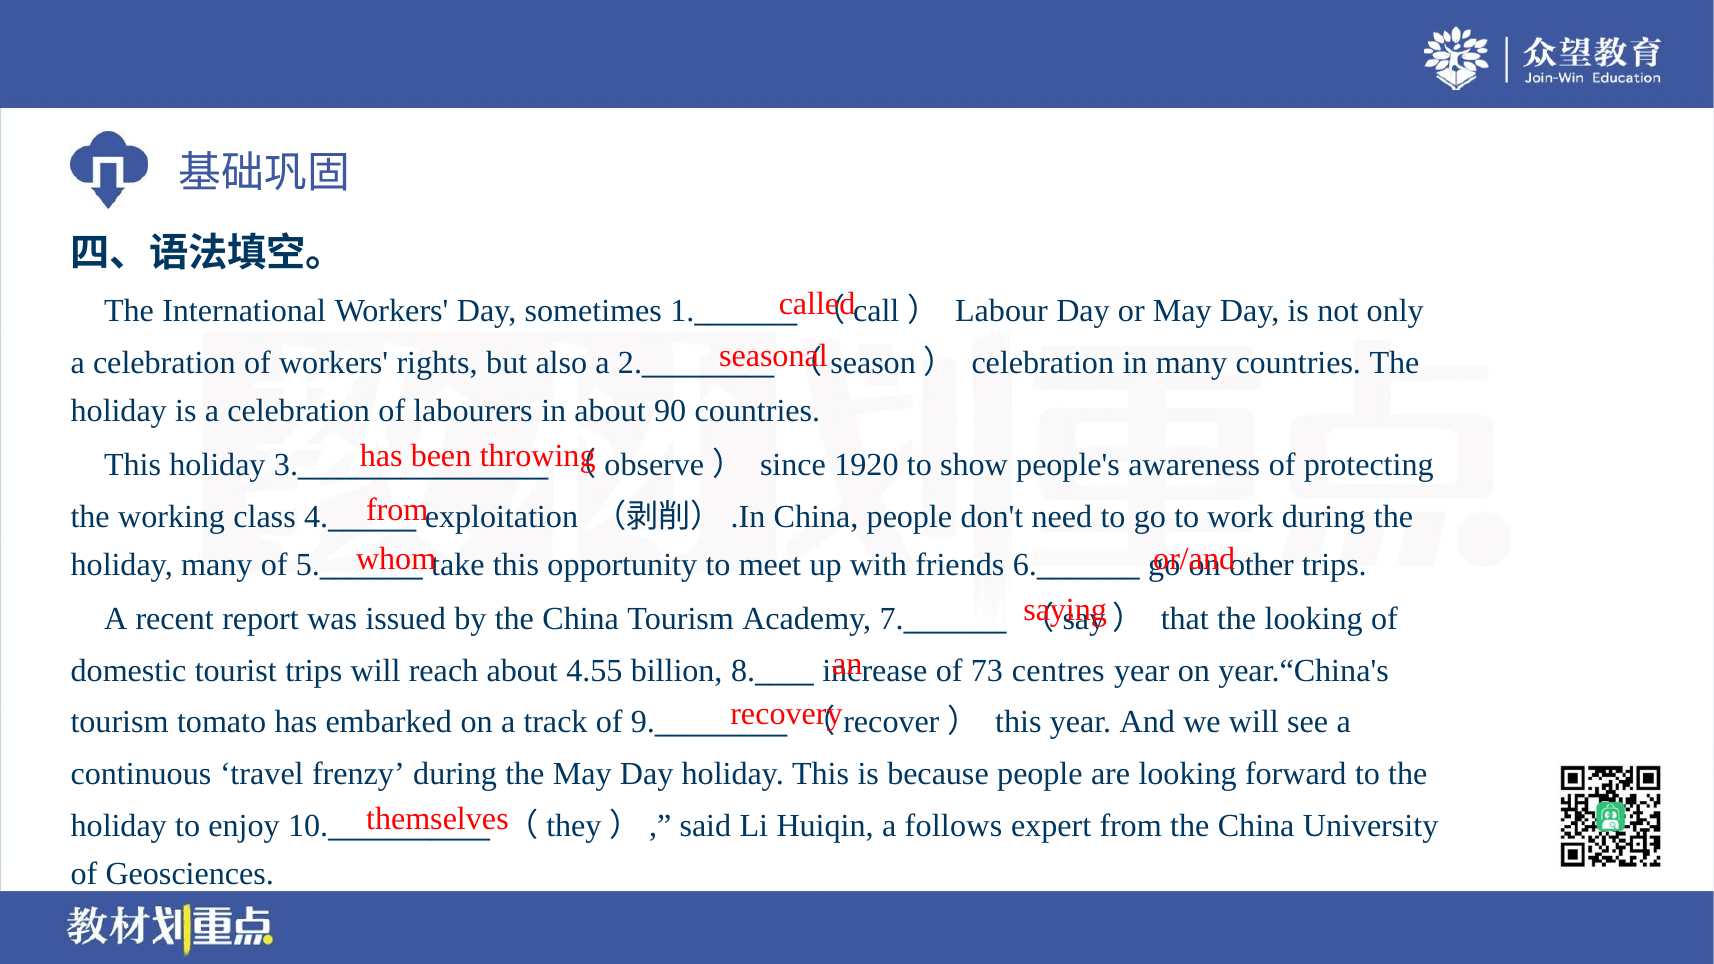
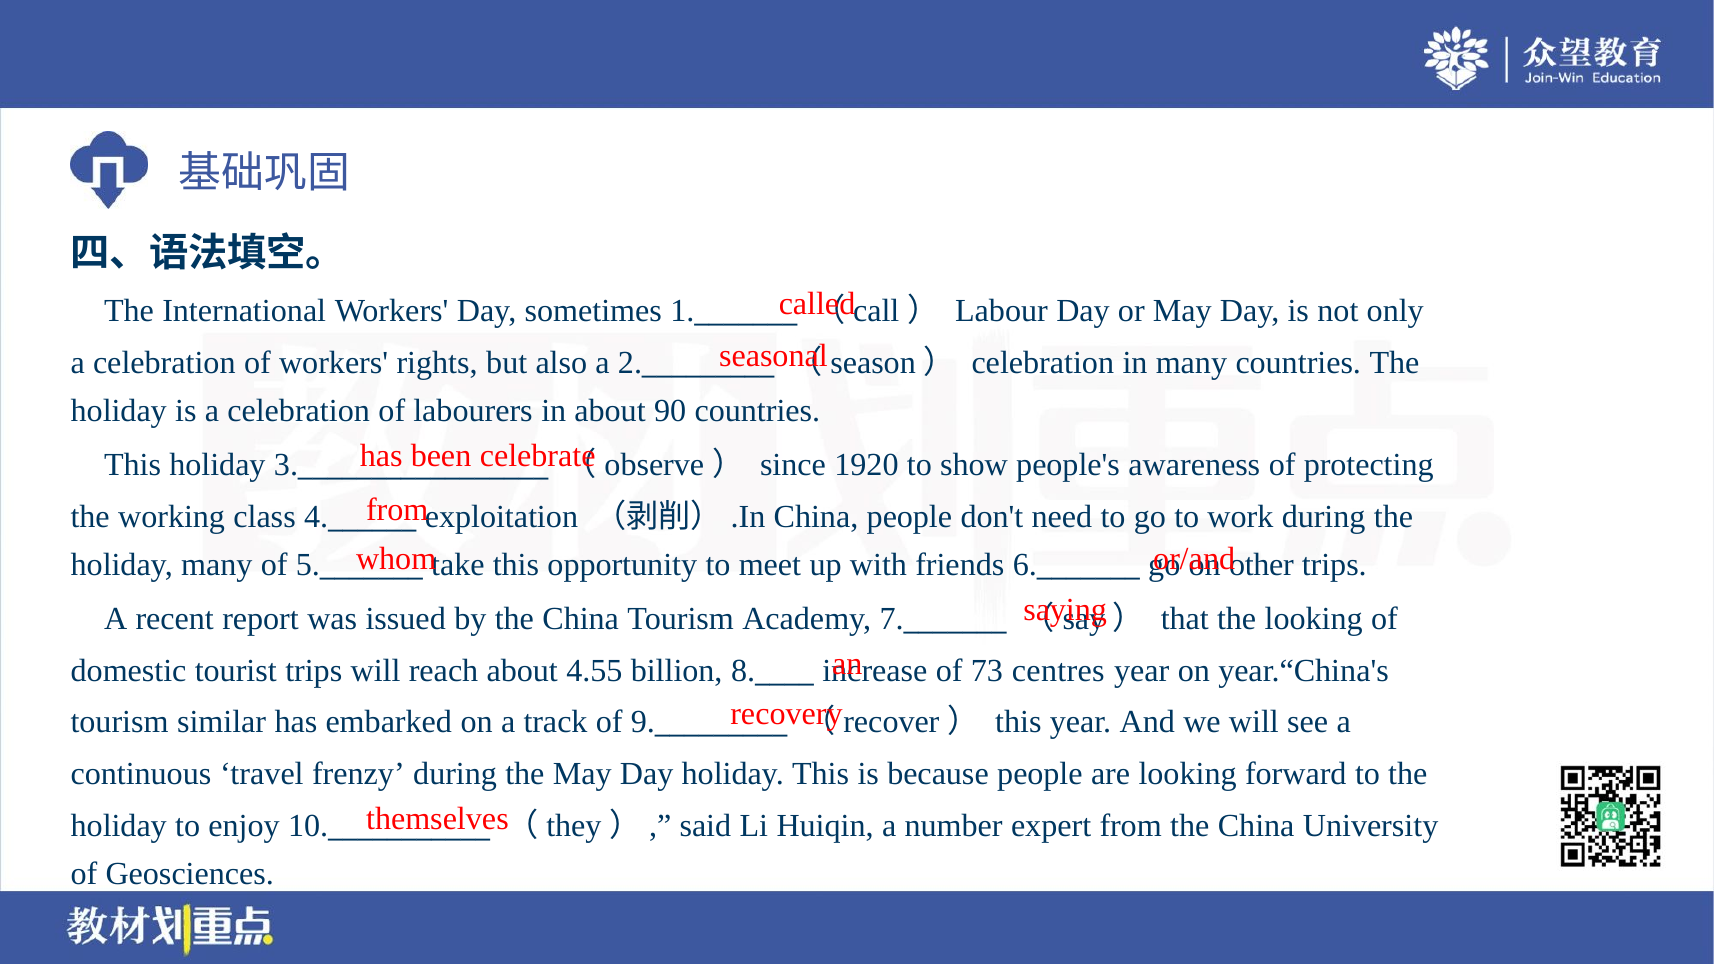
throwing: throwing -> celebrate
tomato: tomato -> similar
follows: follows -> number
